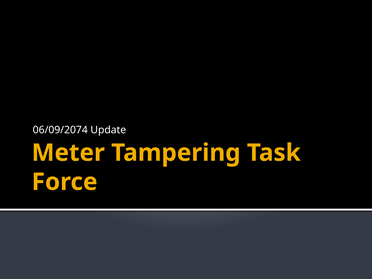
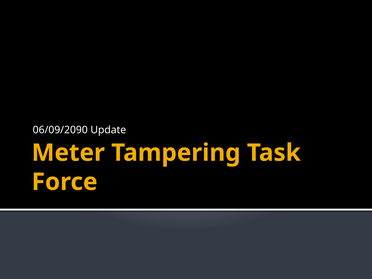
06/09/2074: 06/09/2074 -> 06/09/2090
